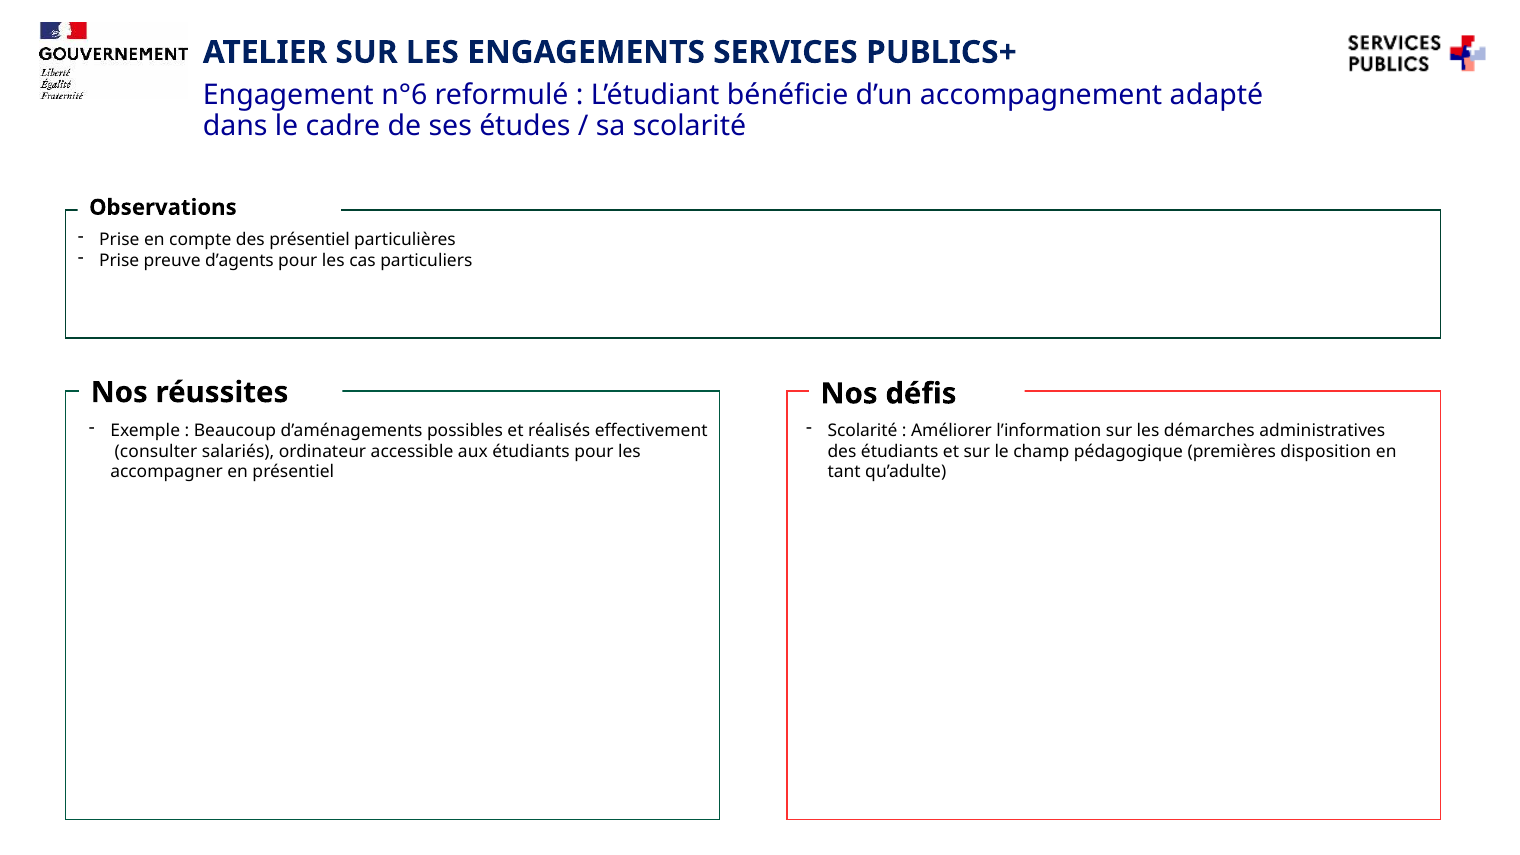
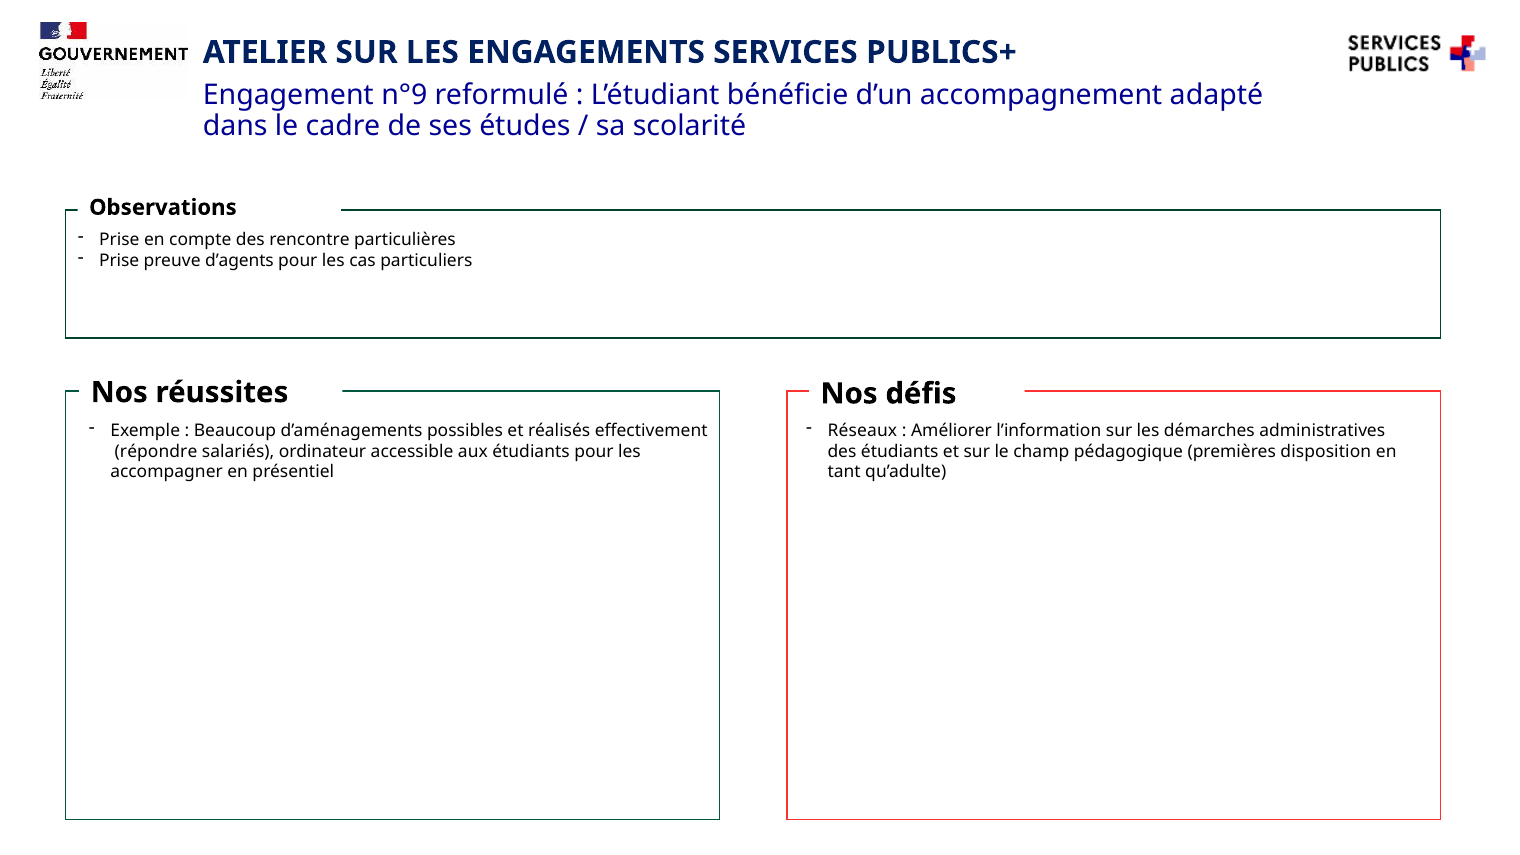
n°6: n°6 -> n°9
des présentiel: présentiel -> rencontre
Scolarité at (863, 430): Scolarité -> Réseaux
consulter: consulter -> répondre
